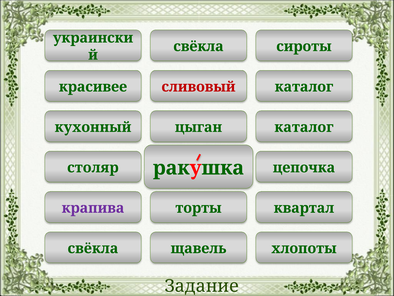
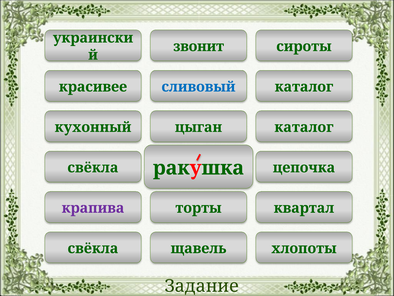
свёкла at (199, 46): свёкла -> звонит
сливовый colour: red -> blue
столяр at (93, 167): столяр -> свёкла
